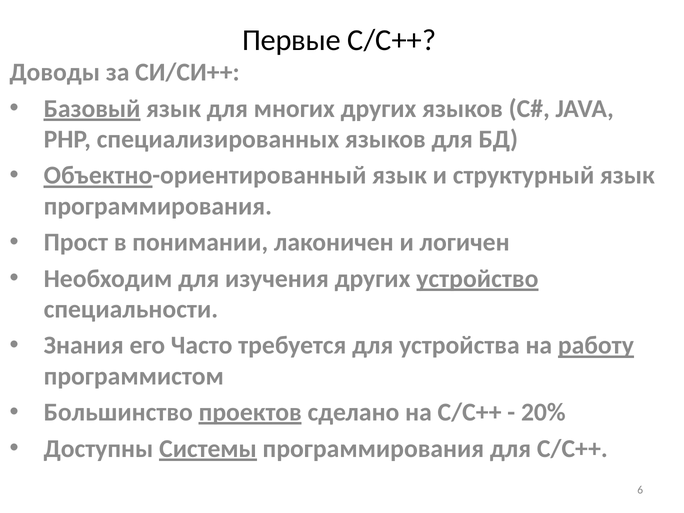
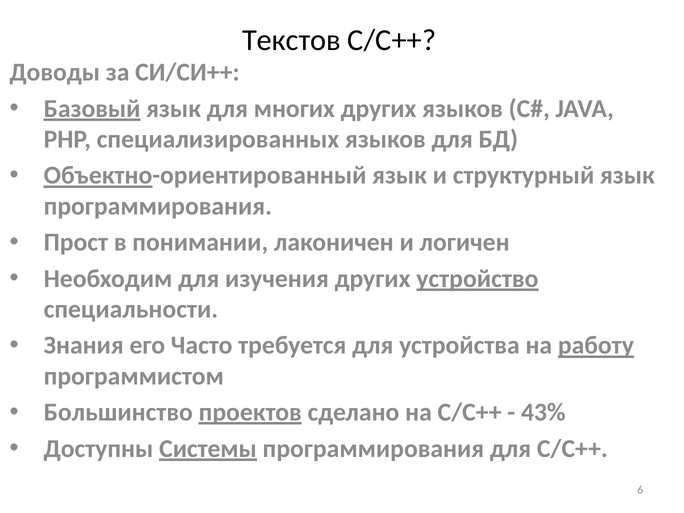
Первые: Первые -> Текстов
20%: 20% -> 43%
